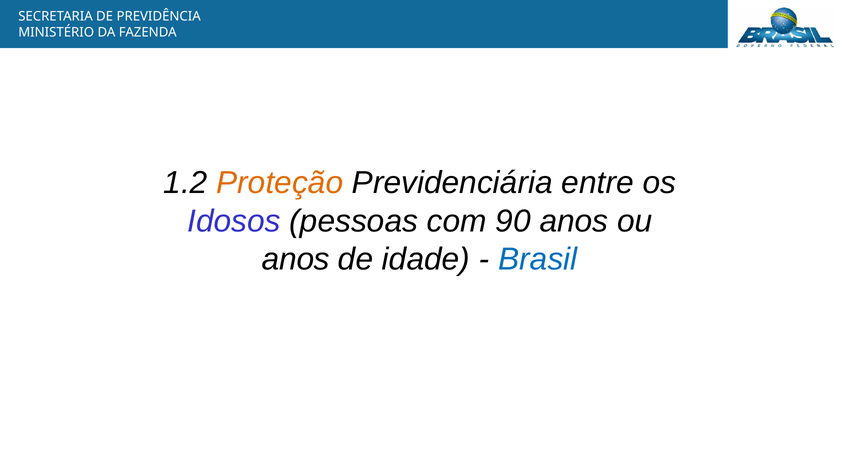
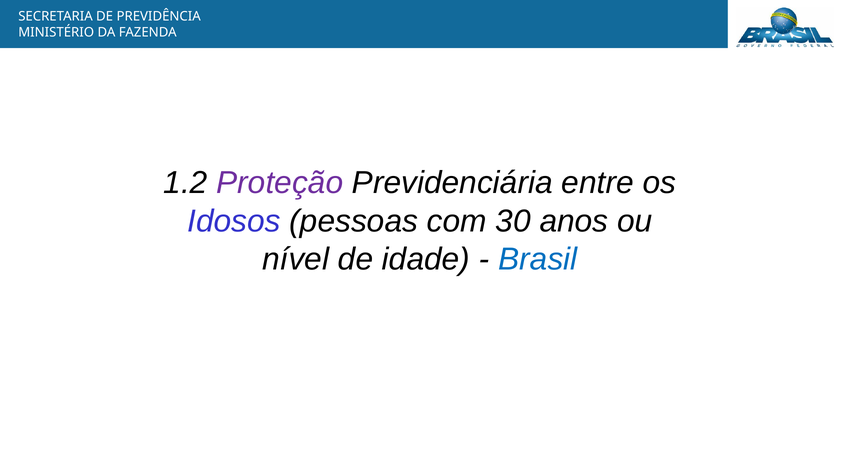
Proteção colour: orange -> purple
90: 90 -> 30
anos at (296, 259): anos -> nível
